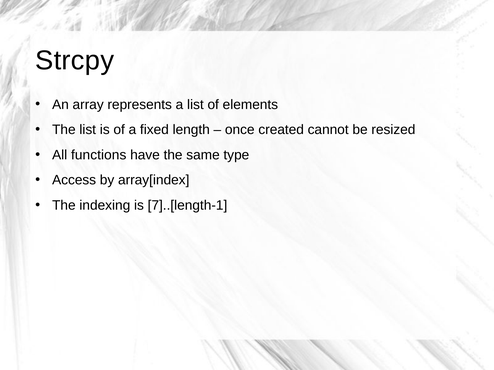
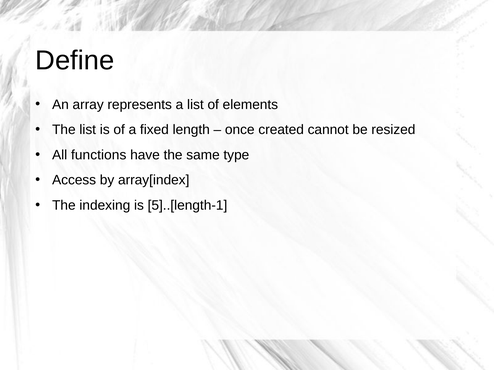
Strcpy: Strcpy -> Define
7]..[length-1: 7]..[length-1 -> 5]..[length-1
